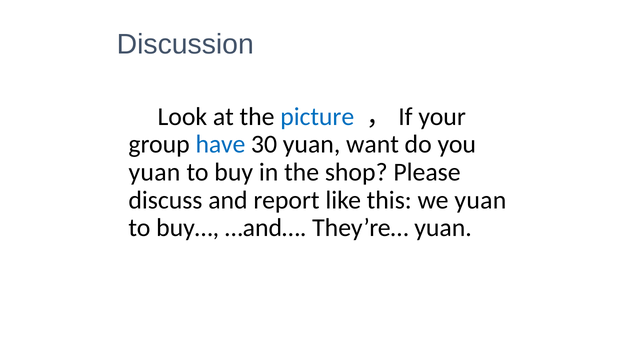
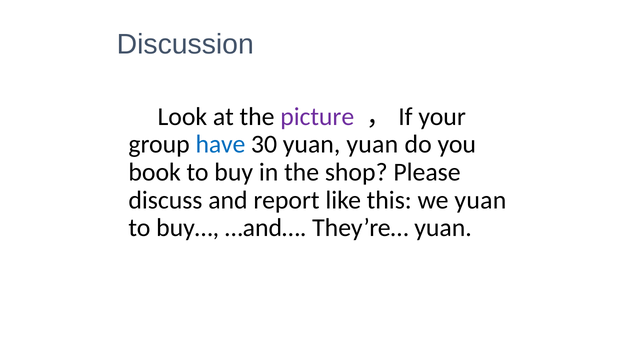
picture colour: blue -> purple
yuan want: want -> yuan
yuan at (154, 172): yuan -> book
